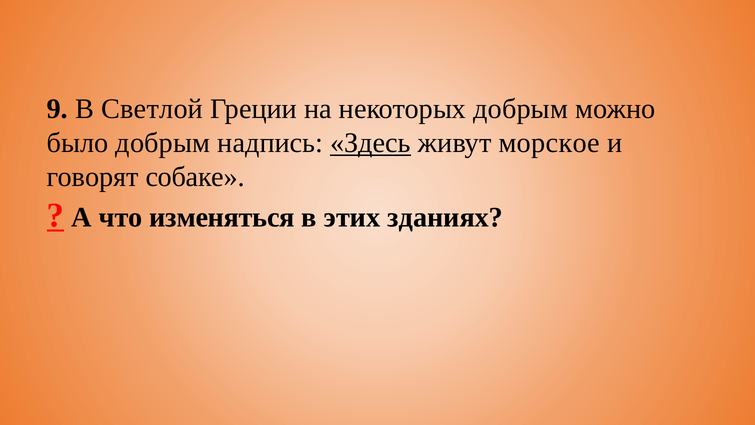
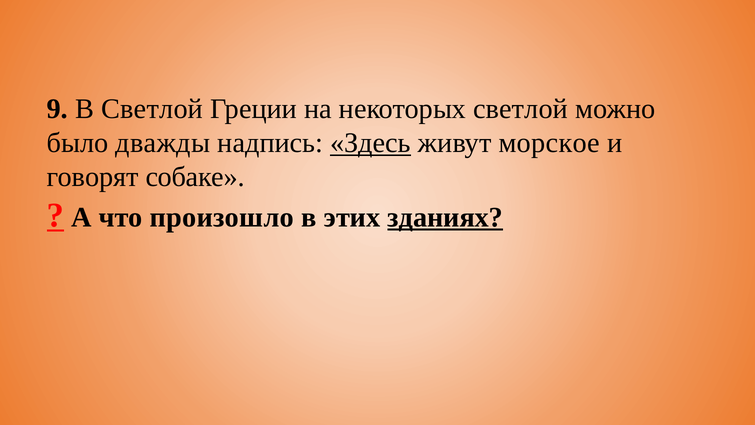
некоторых добрым: добрым -> светлой
было добрым: добрым -> дважды
изменяться: изменяться -> произошло
зданиях underline: none -> present
